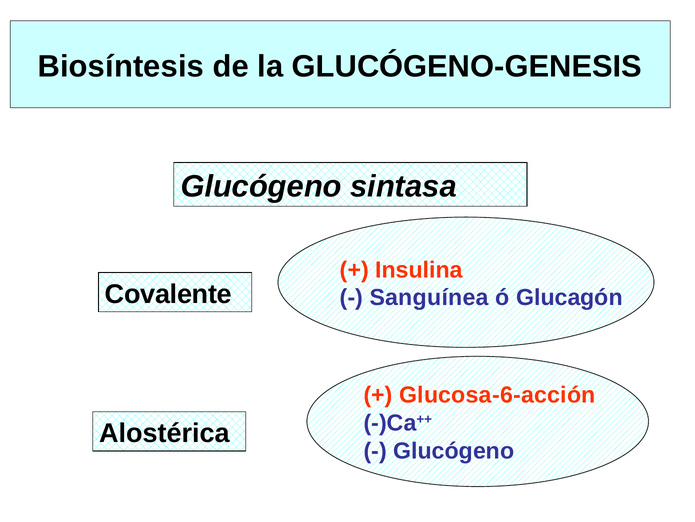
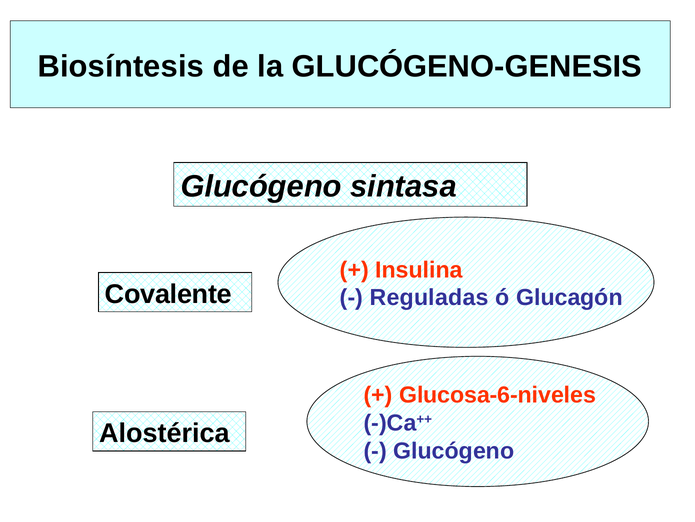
Sanguínea: Sanguínea -> Reguladas
Glucosa-6-acción: Glucosa-6-acción -> Glucosa-6-niveles
